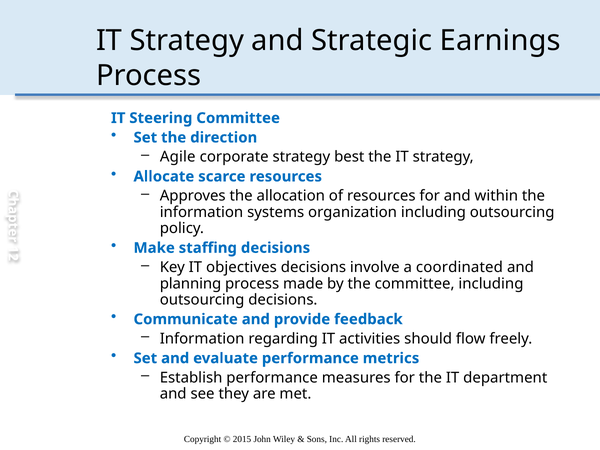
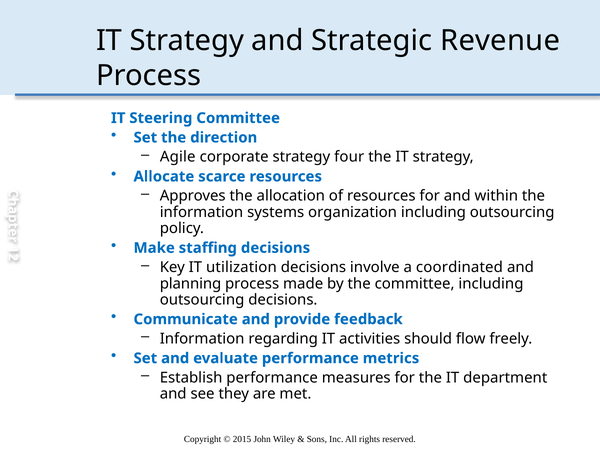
Earnings: Earnings -> Revenue
best: best -> four
objectives: objectives -> utilization
